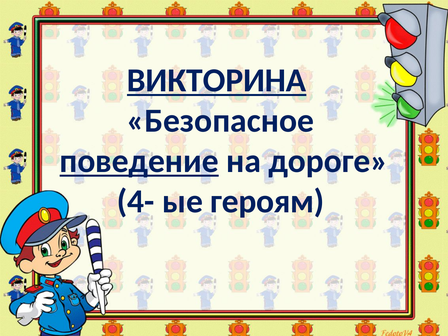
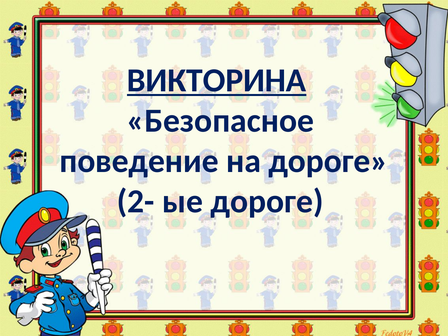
поведение underline: present -> none
4-: 4- -> 2-
ые героям: героям -> дороге
